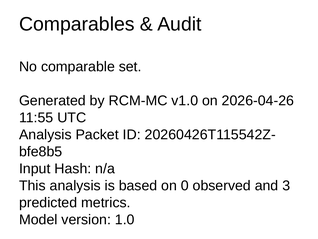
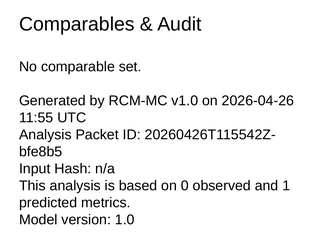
3: 3 -> 1
